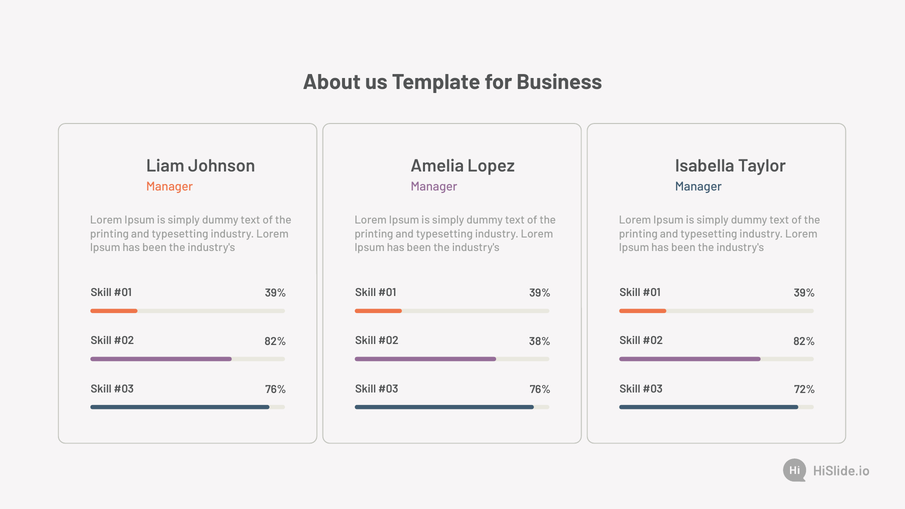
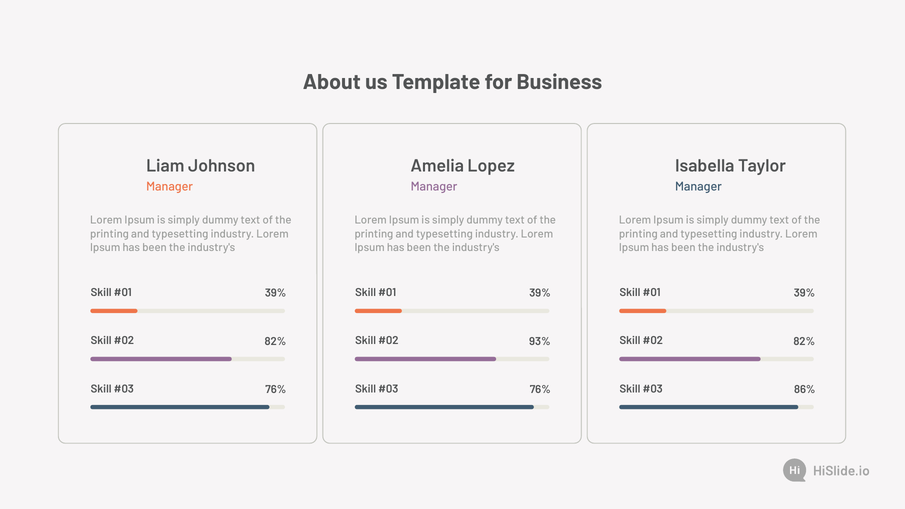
38%: 38% -> 93%
72%: 72% -> 86%
